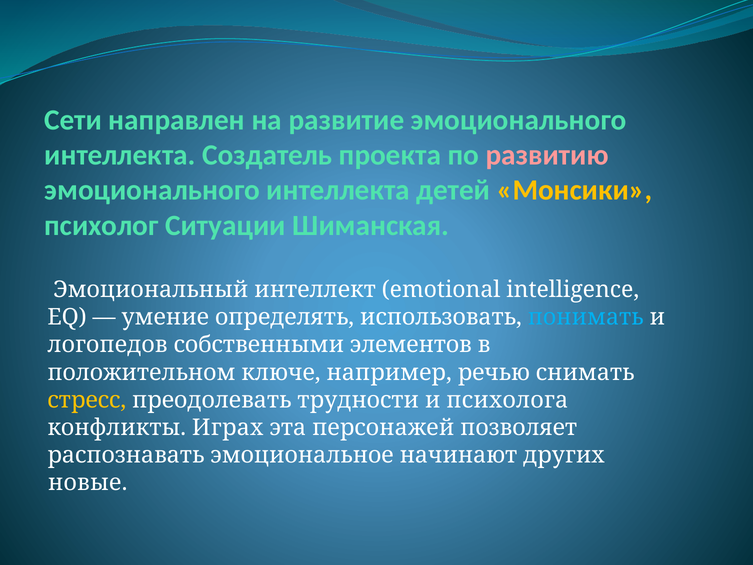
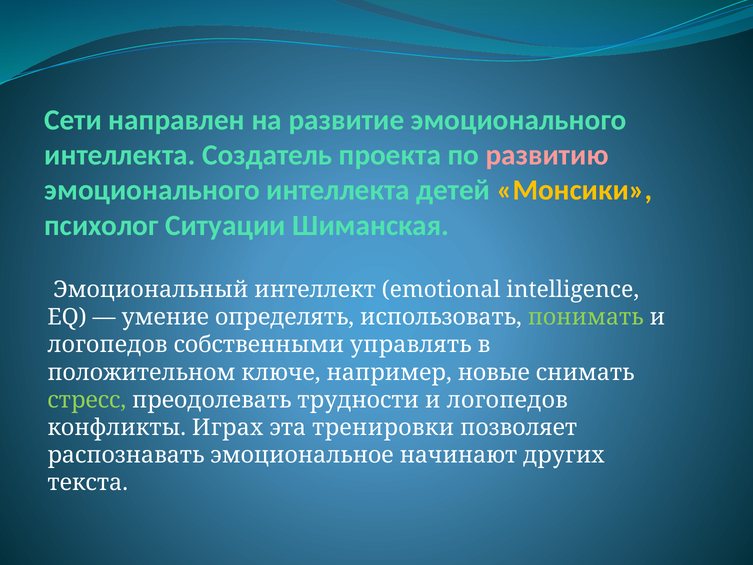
понимать colour: light blue -> light green
элементов: элементов -> управлять
речью: речью -> новые
стресс colour: yellow -> light green
трудности и психолога: психолога -> логопедов
персонажей: персонажей -> тренировки
новые: новые -> текста
